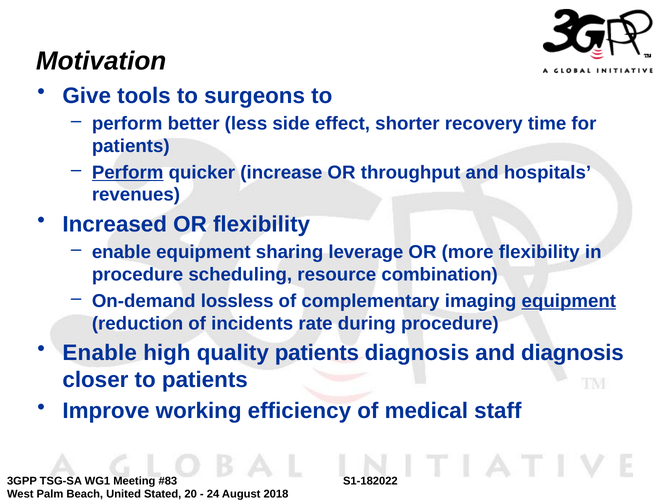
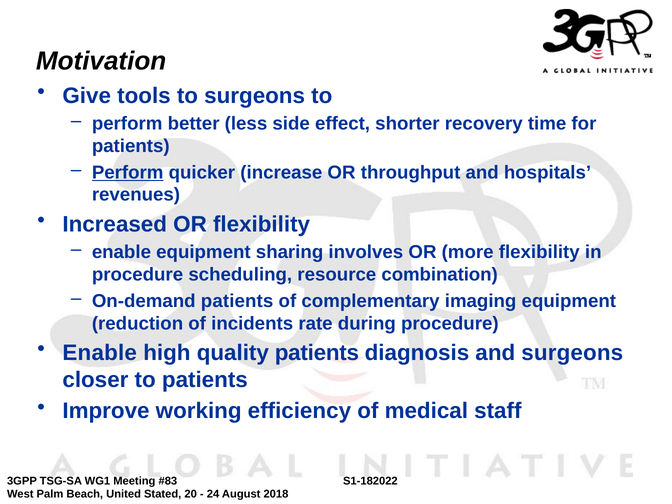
leverage: leverage -> involves
On-demand lossless: lossless -> patients
equipment at (569, 301) underline: present -> none
and diagnosis: diagnosis -> surgeons
